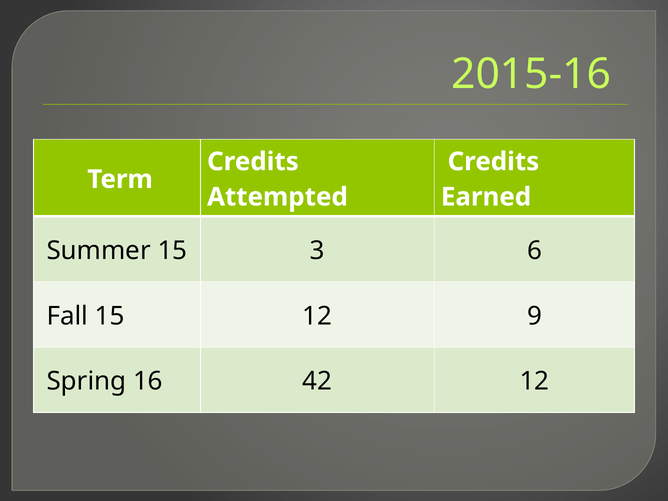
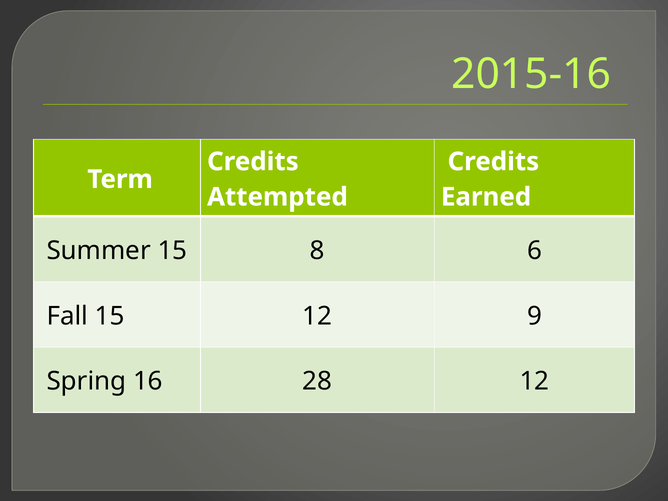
3: 3 -> 8
42: 42 -> 28
